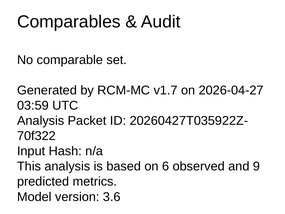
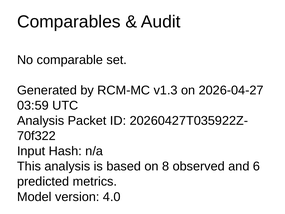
v1.7: v1.7 -> v1.3
6: 6 -> 8
9: 9 -> 6
3.6: 3.6 -> 4.0
